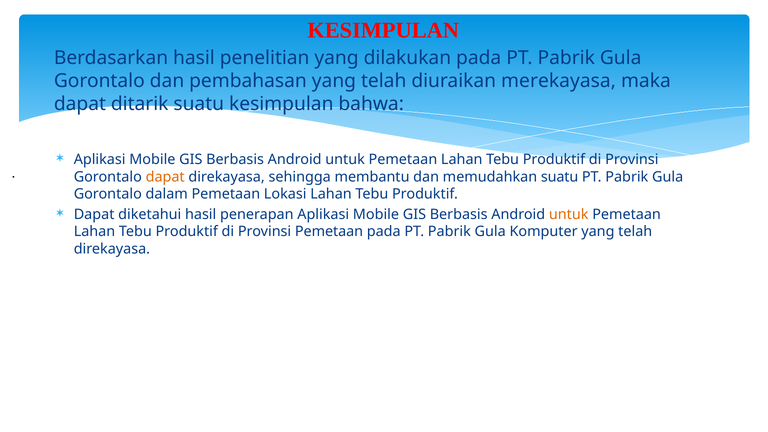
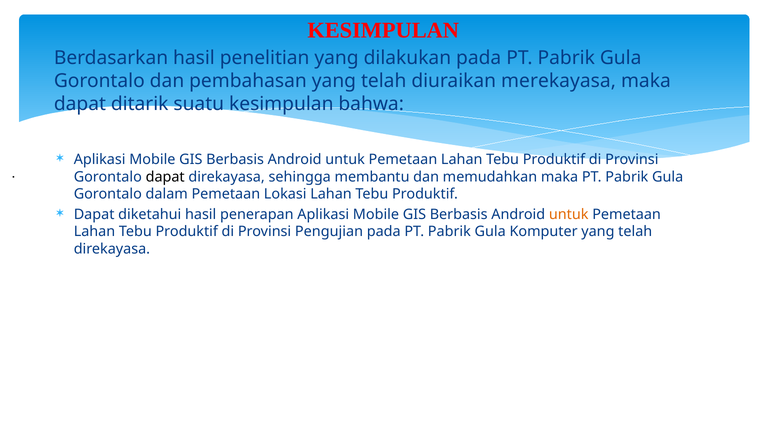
dapat at (165, 177) colour: orange -> black
memudahkan suatu: suatu -> maka
Provinsi Pemetaan: Pemetaan -> Pengujian
